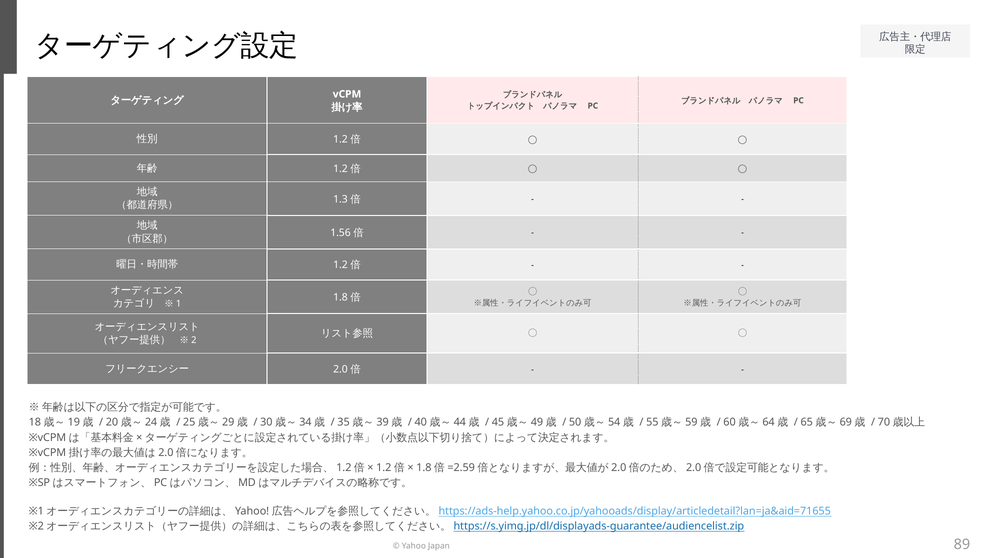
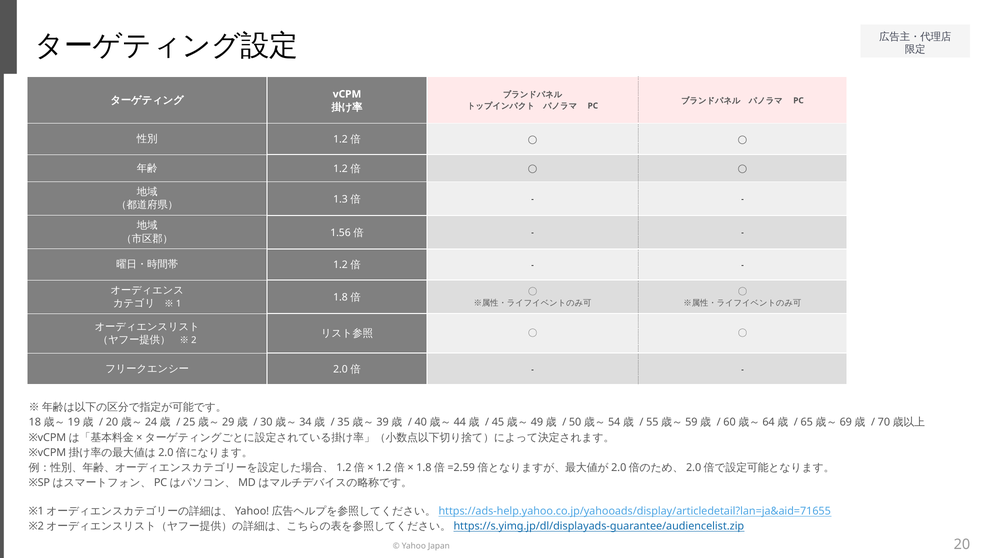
89: 89 -> 20
